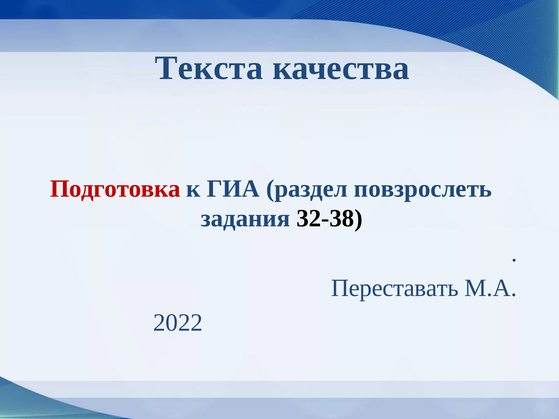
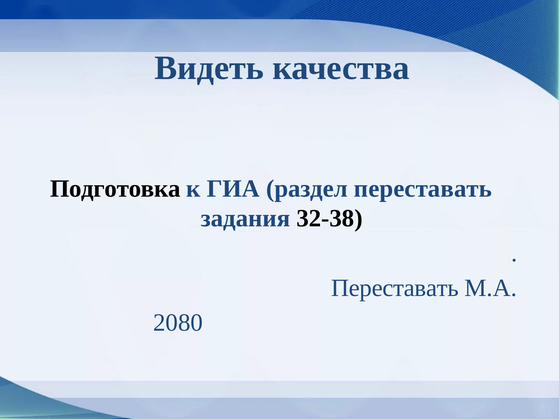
Текста: Текста -> Видеть
Подготовка colour: red -> black
раздел повзрослеть: повзрослеть -> переставать
2022: 2022 -> 2080
